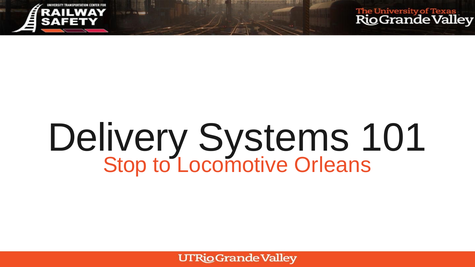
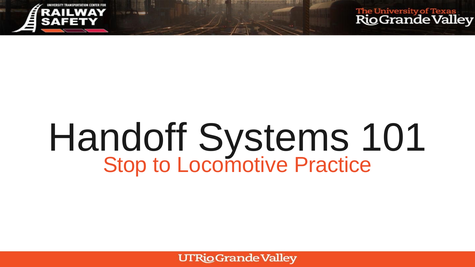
Delivery: Delivery -> Handoff
Orleans: Orleans -> Practice
